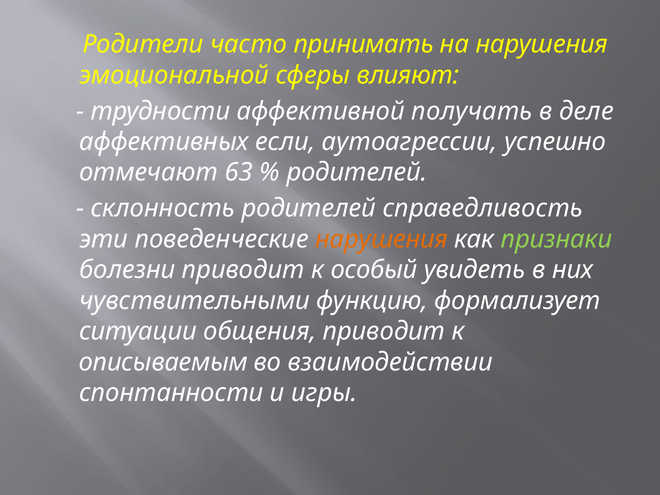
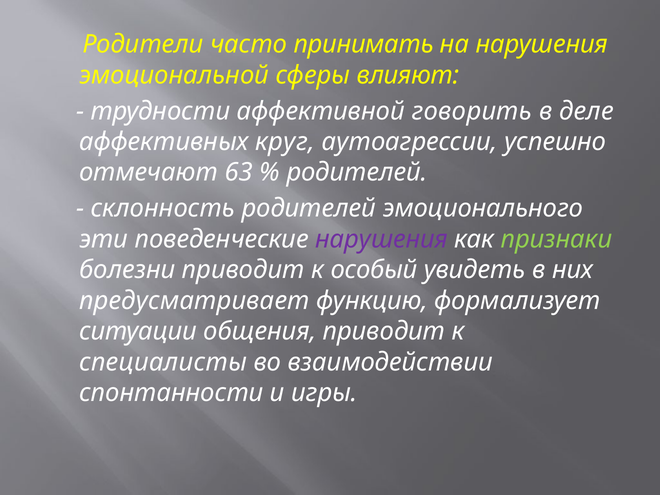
получать: получать -> говорить
если: если -> круг
справедливость: справедливость -> эмоционального
нарушения at (382, 239) colour: orange -> purple
чувствительными: чувствительными -> предусматривает
описываемым: описываемым -> специалисты
